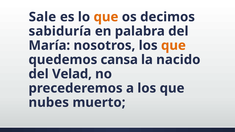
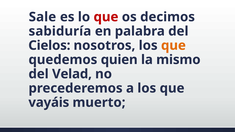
que at (106, 17) colour: orange -> red
María: María -> Cielos
cansa: cansa -> quien
nacido: nacido -> mismo
nubes: nubes -> vayáis
